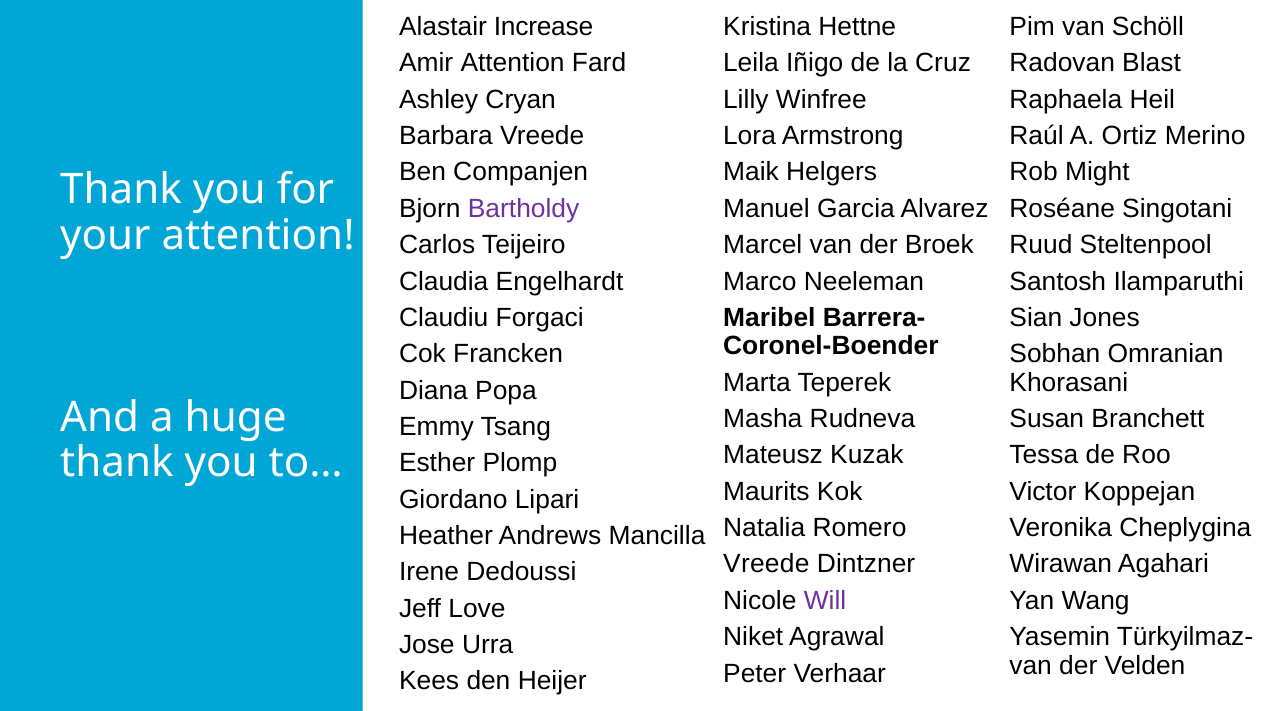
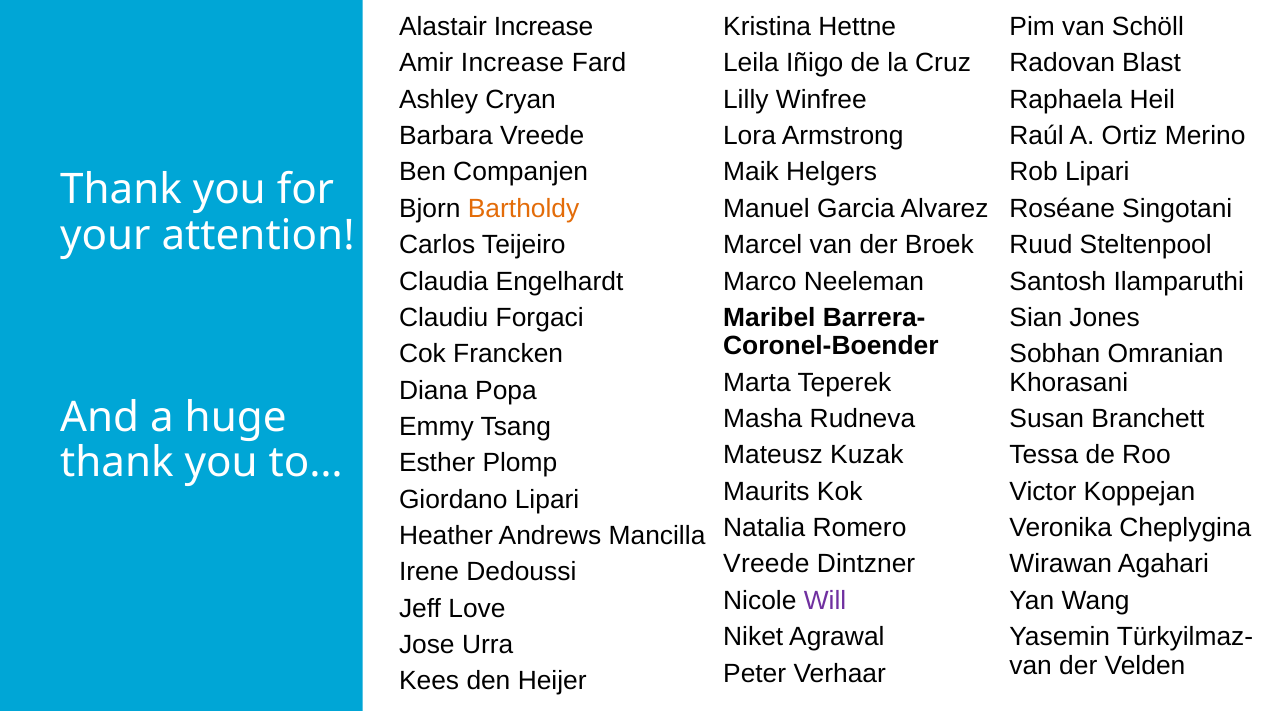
Amir Attention: Attention -> Increase
Rob Might: Might -> Lipari
Bartholdy colour: purple -> orange
